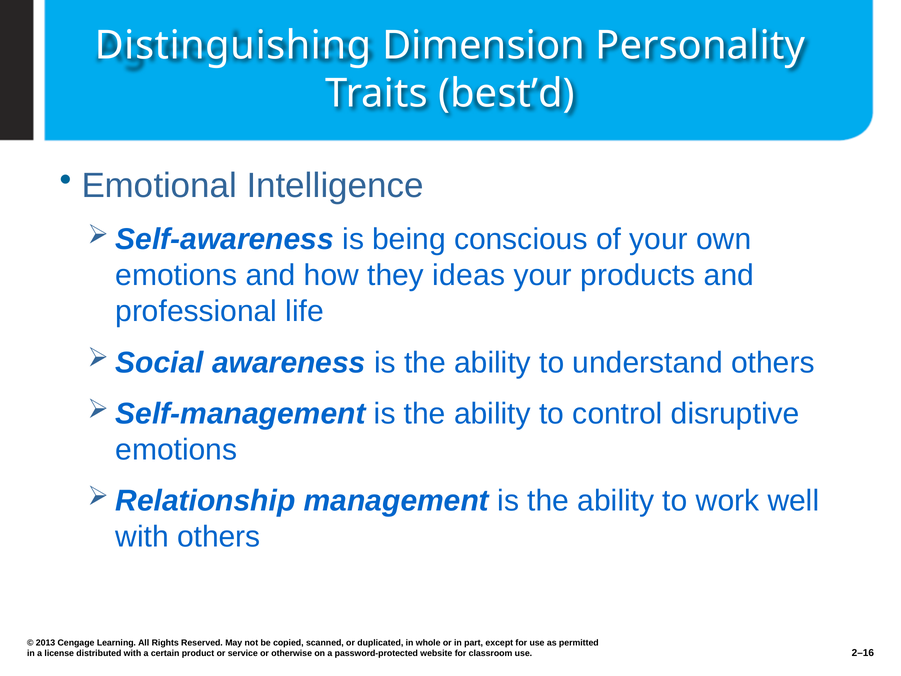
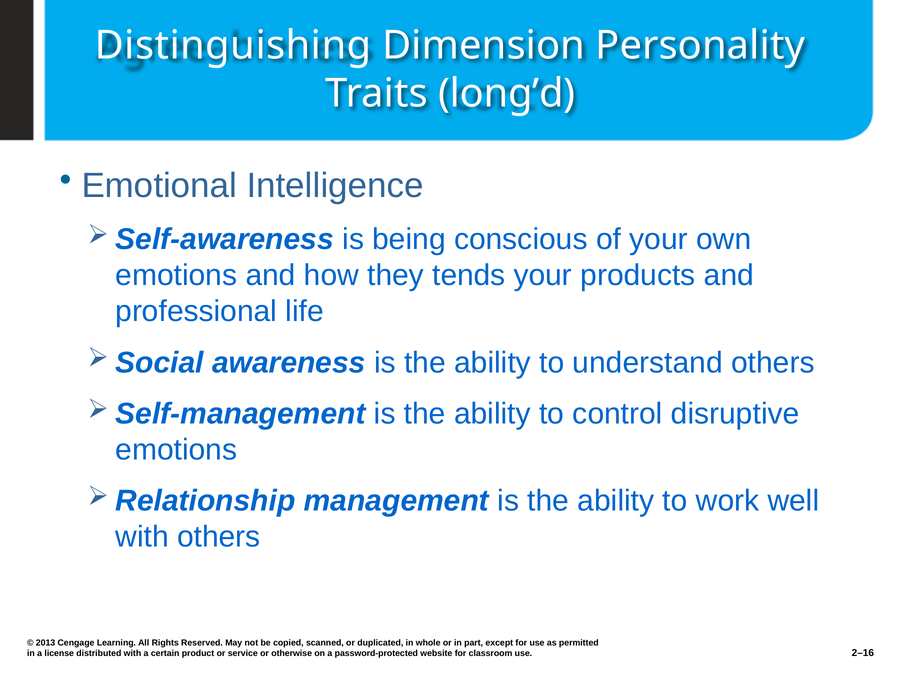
best’d: best’d -> long’d
ideas: ideas -> tends
